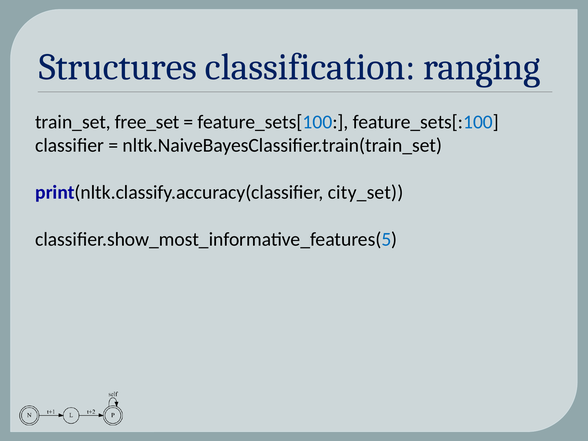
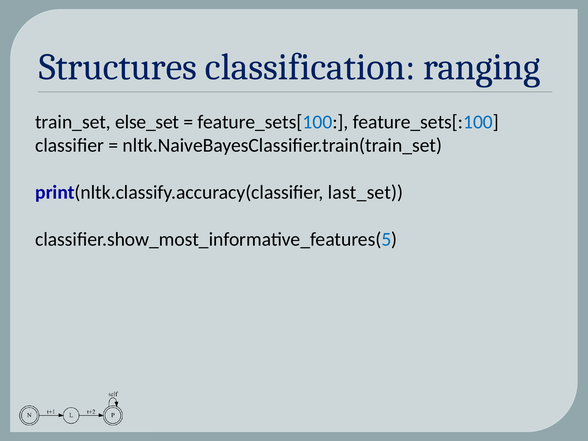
free_set: free_set -> else_set
city_set: city_set -> last_set
